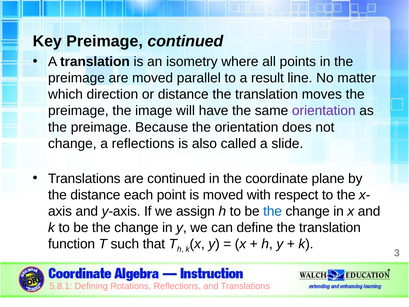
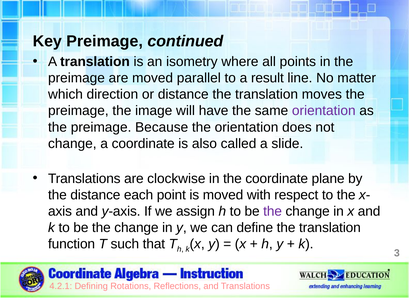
a reflections: reflections -> coordinate
are continued: continued -> clockwise
the at (273, 211) colour: blue -> purple
5.8.1: 5.8.1 -> 4.2.1
